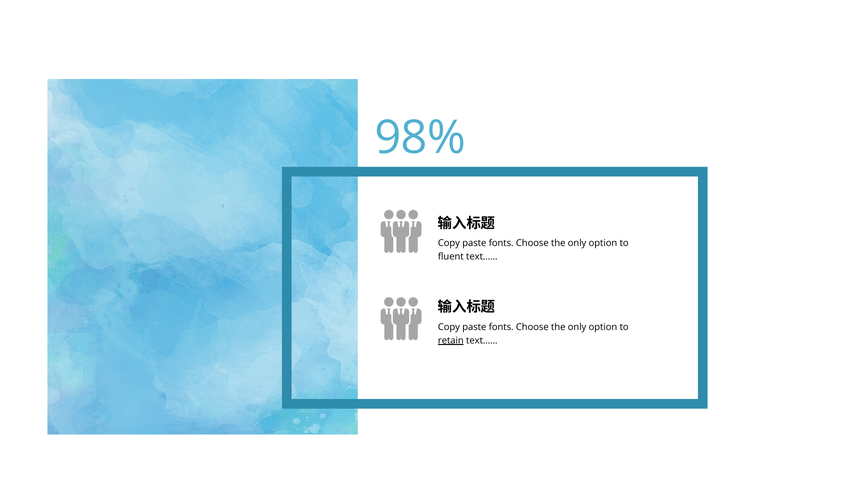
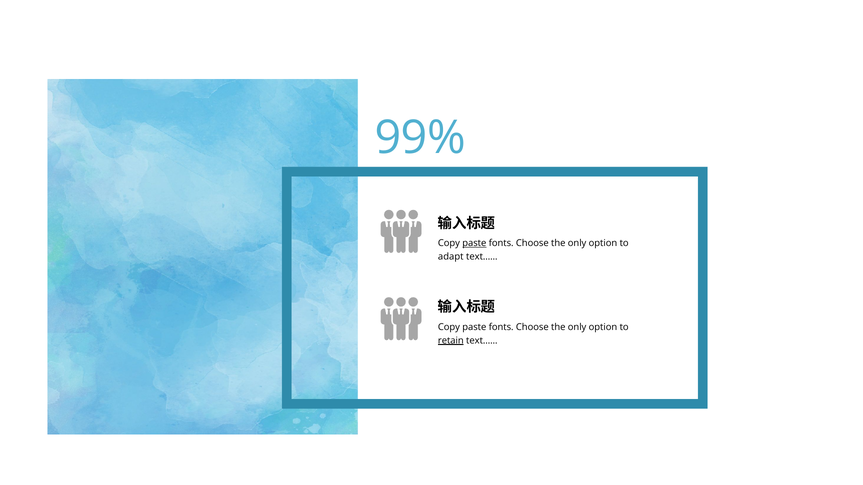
98%: 98% -> 99%
paste at (474, 243) underline: none -> present
fluent: fluent -> adapt
